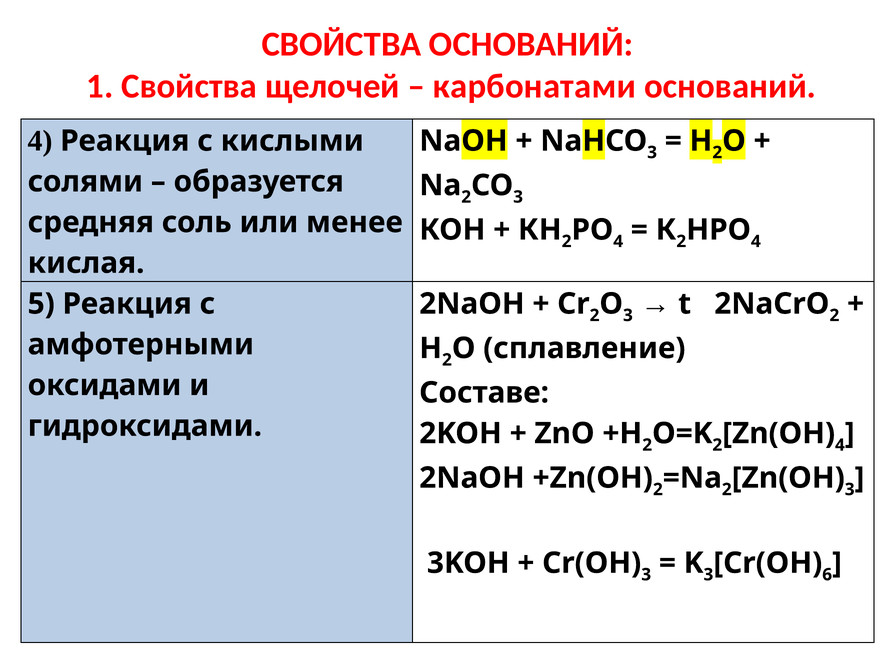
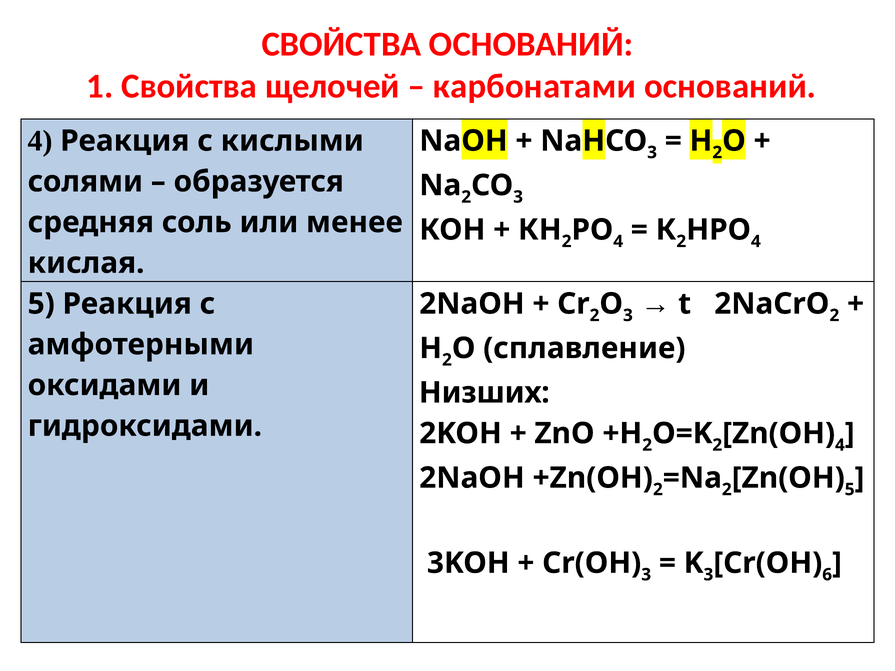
Составе: Составе -> Низших
3 at (850, 490): 3 -> 5
